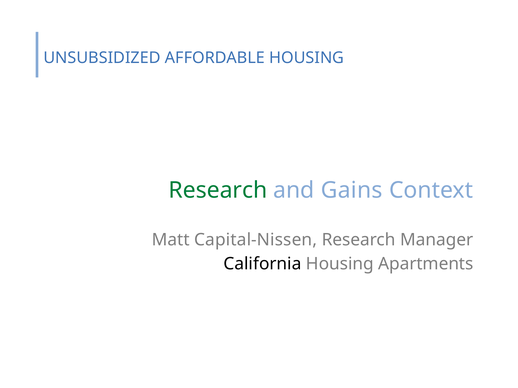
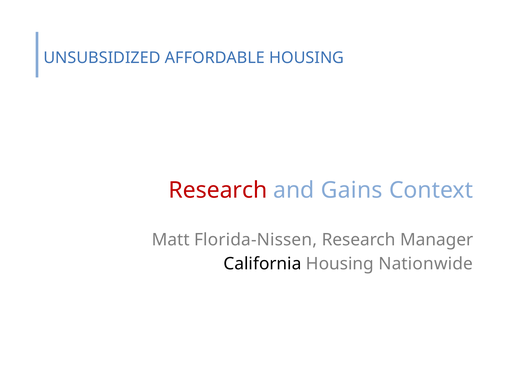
Research at (218, 191) colour: green -> red
Capital-Nissen: Capital-Nissen -> Florida-Nissen
Apartments: Apartments -> Nationwide
